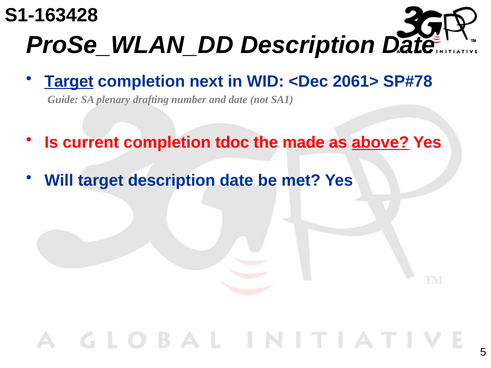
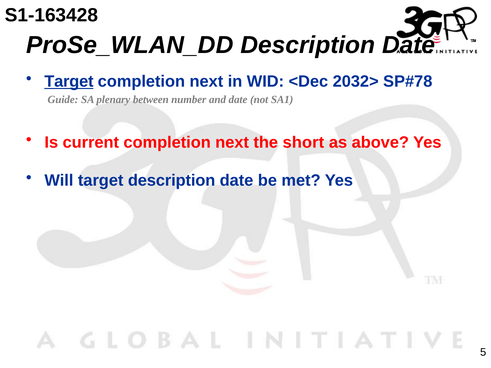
2061>: 2061> -> 2032>
drafting: drafting -> between
current completion tdoc: tdoc -> next
made: made -> short
above underline: present -> none
